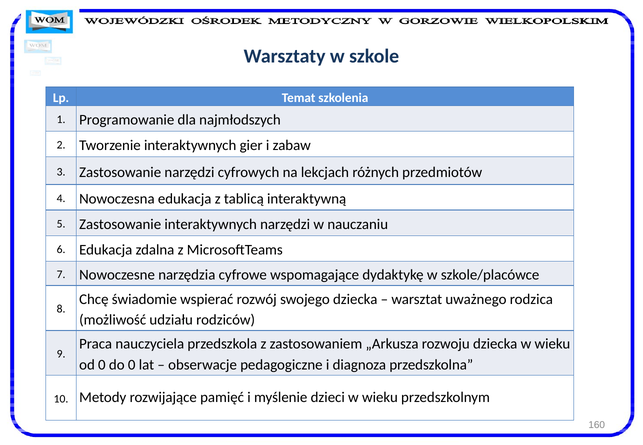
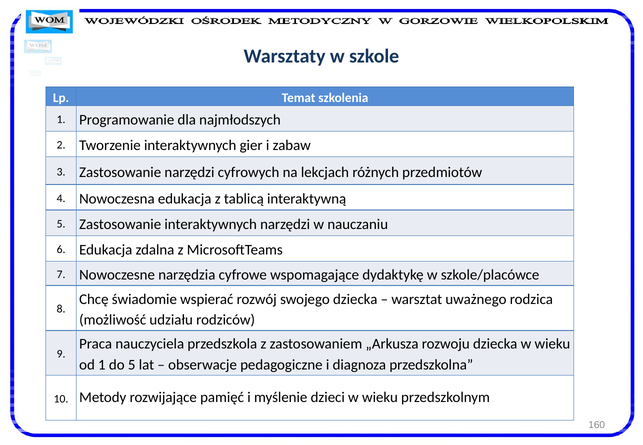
od 0: 0 -> 1
do 0: 0 -> 5
